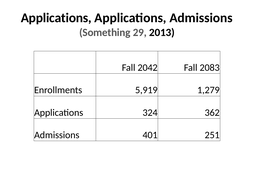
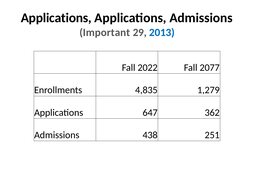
Something: Something -> Important
2013 colour: black -> blue
2042: 2042 -> 2022
2083: 2083 -> 2077
5,919: 5,919 -> 4,835
324: 324 -> 647
401: 401 -> 438
